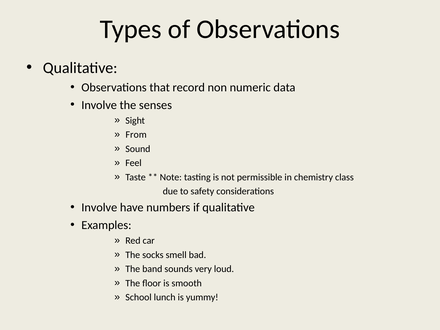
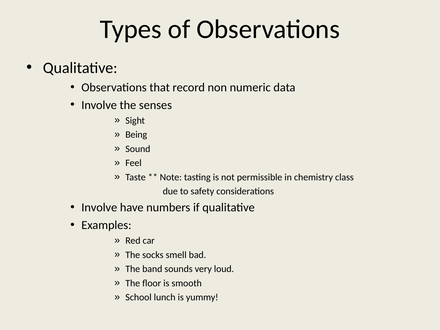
From: From -> Being
